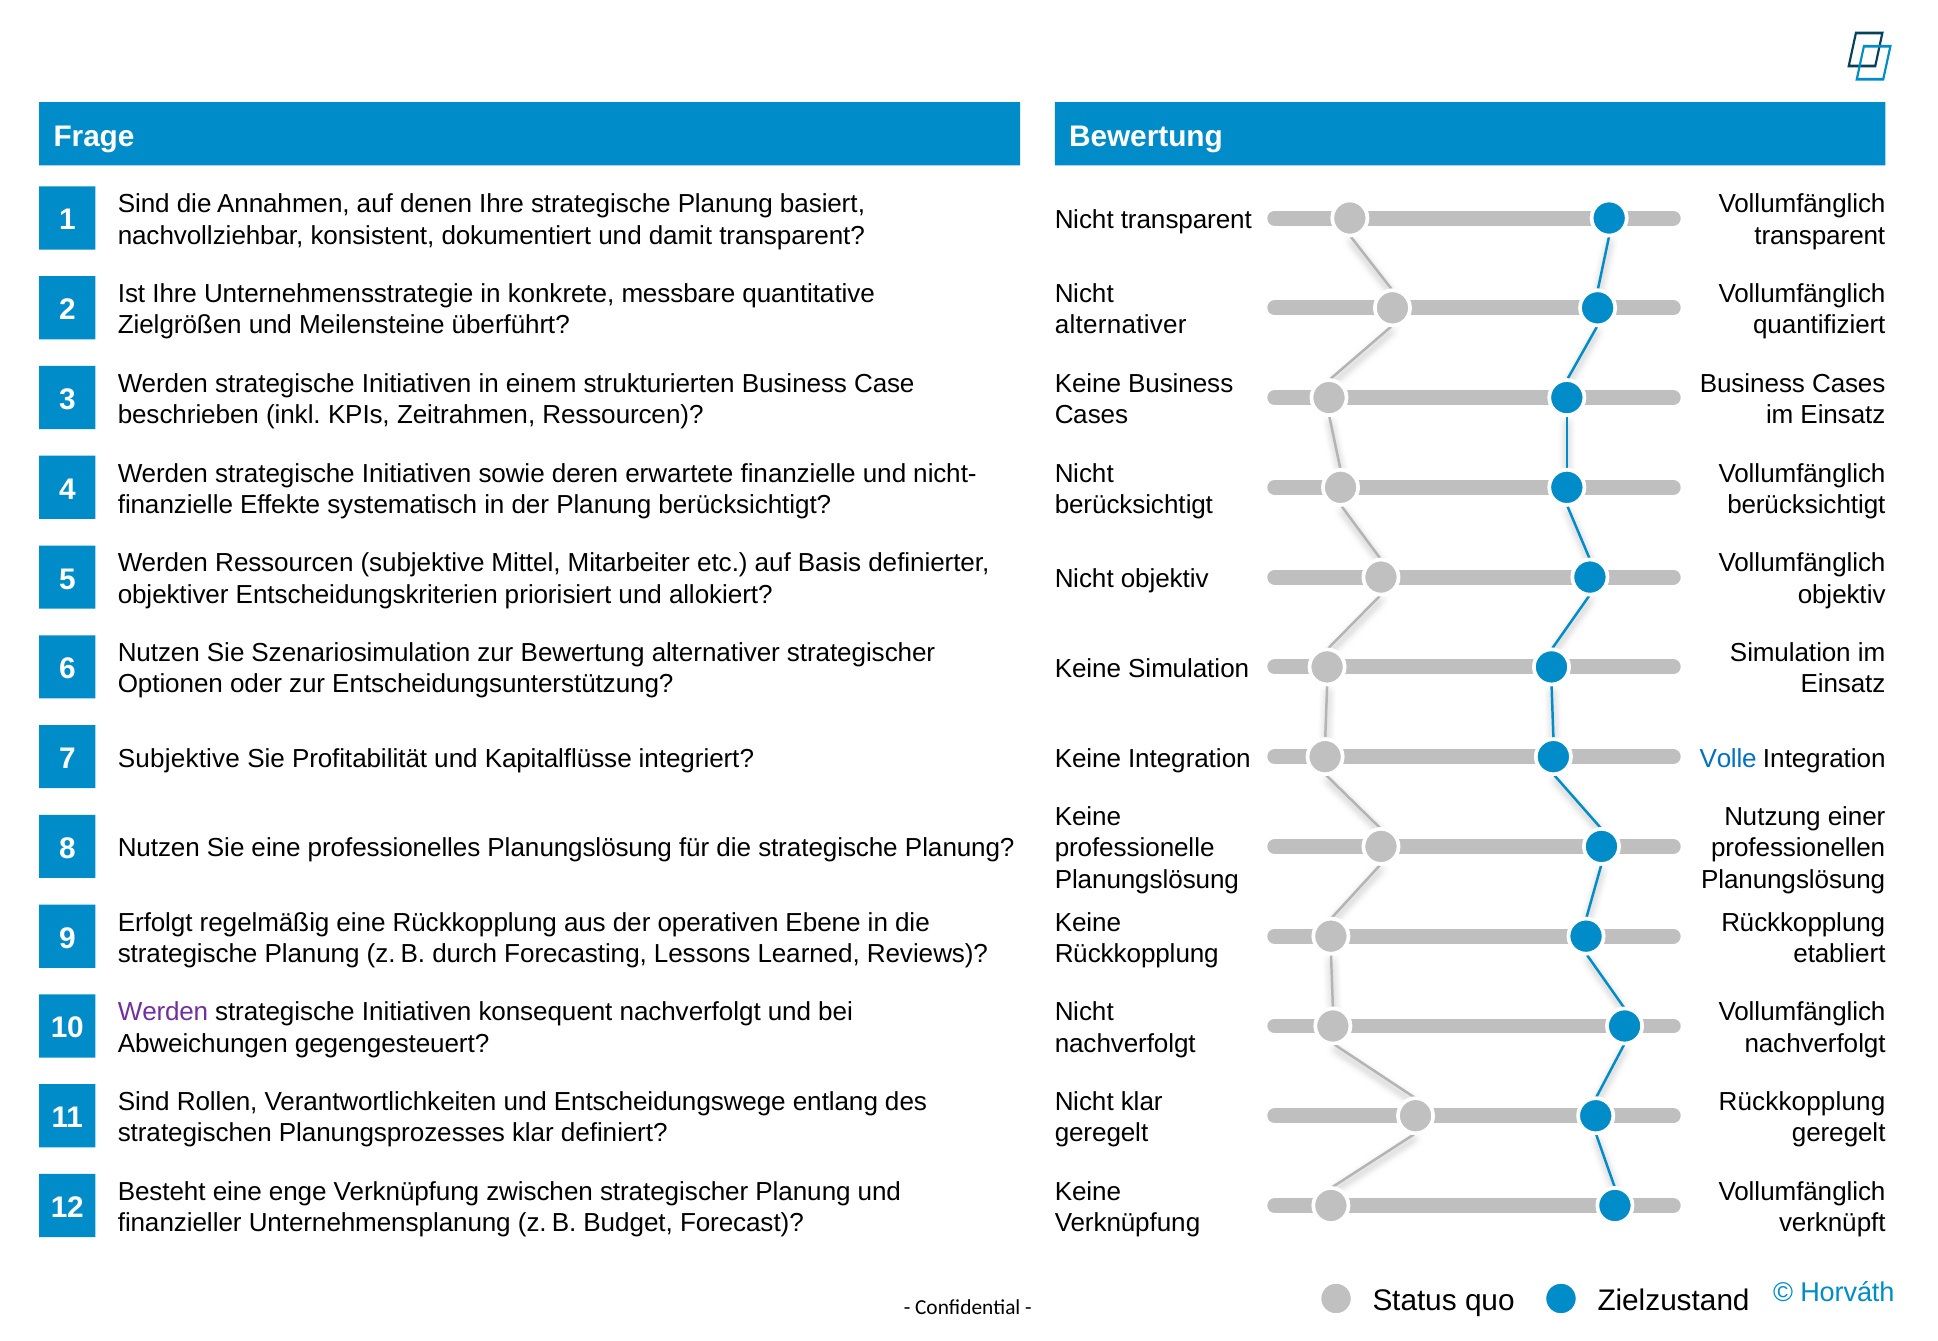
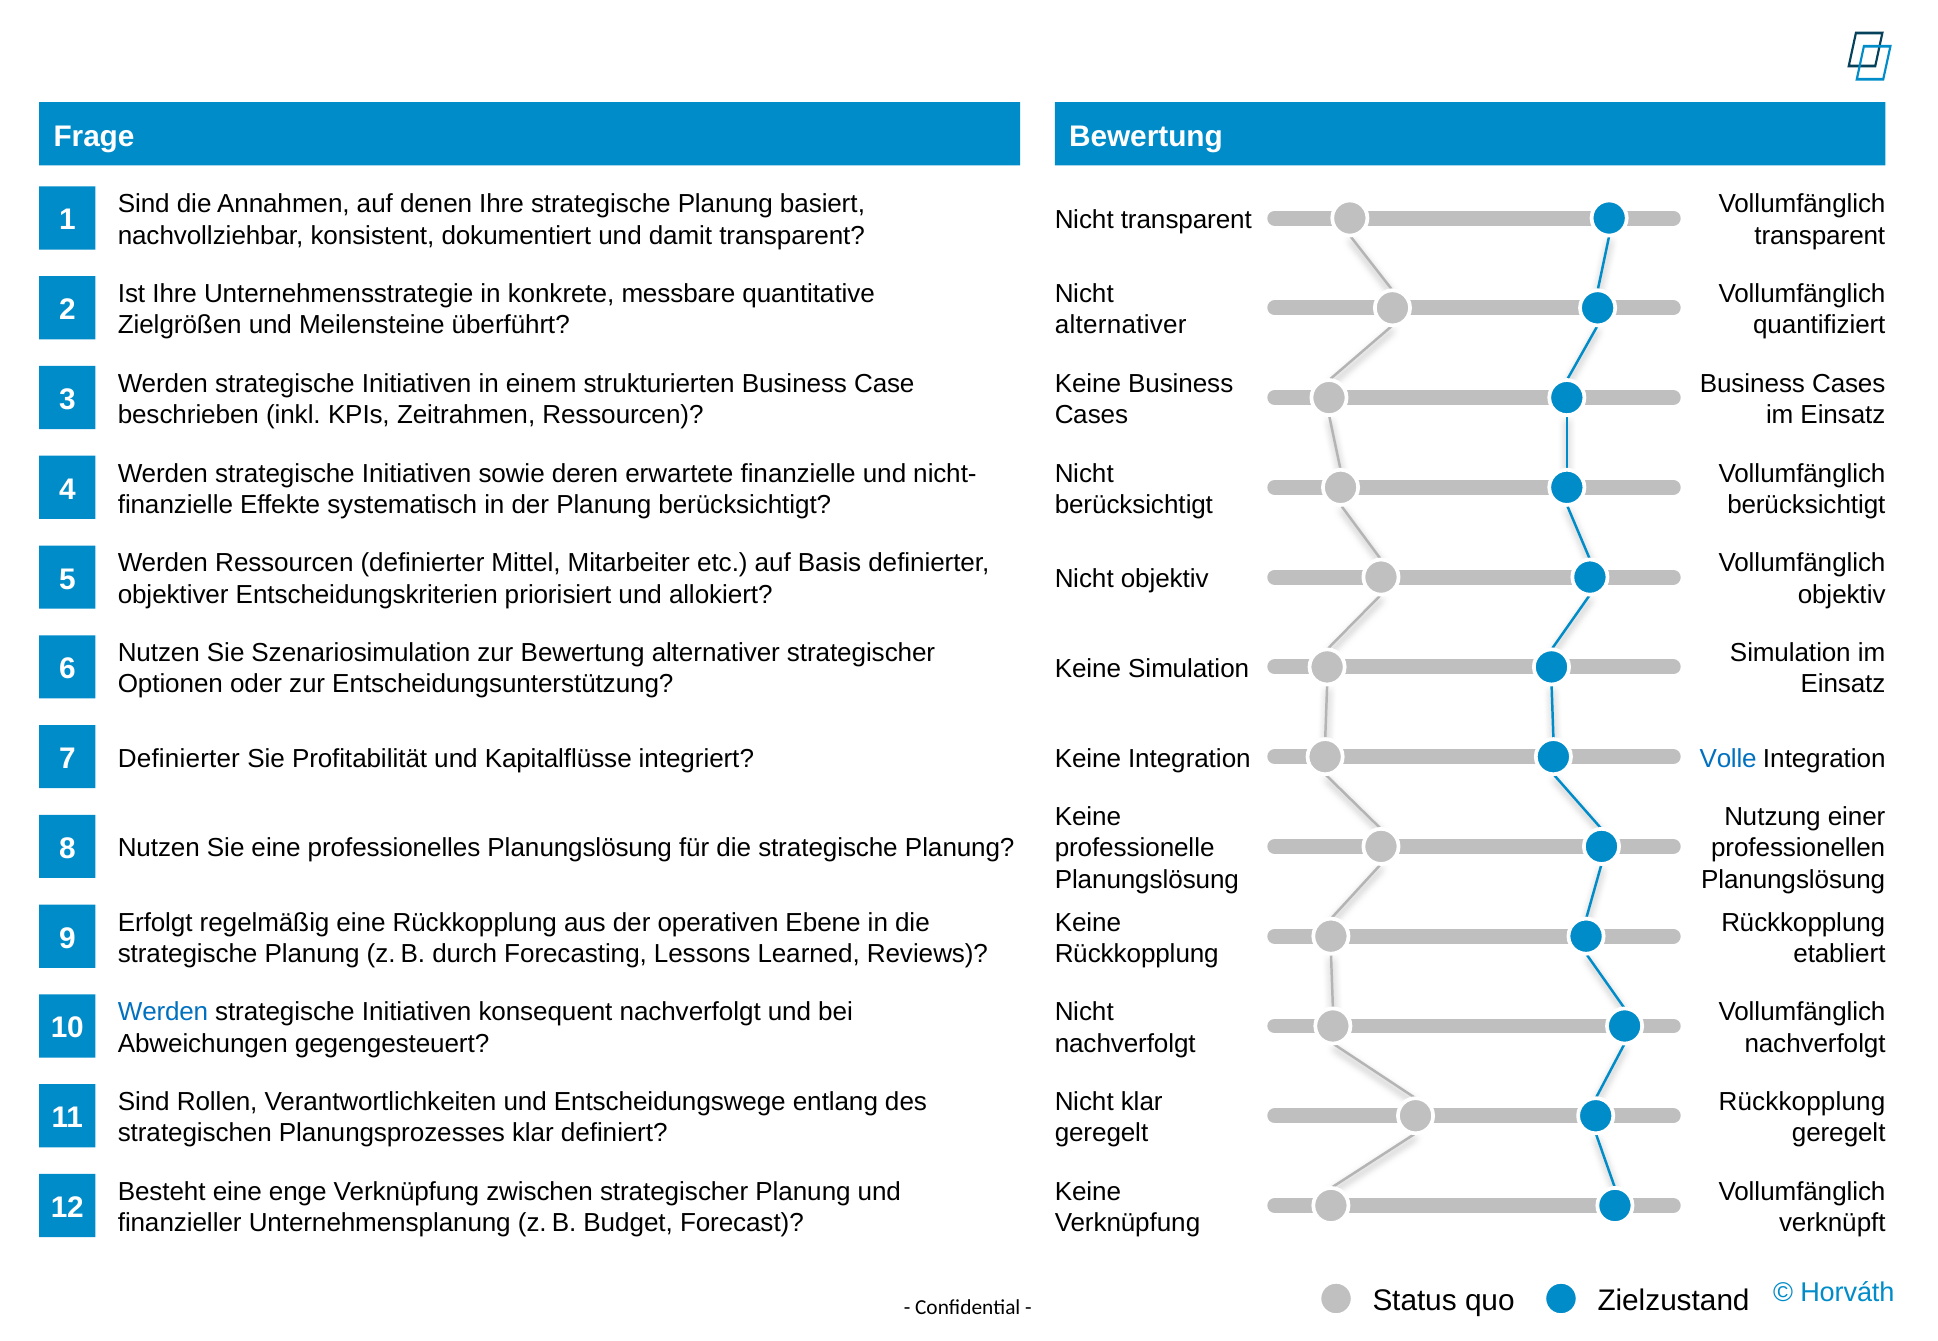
Ressourcen subjektive: subjektive -> definierter
Subjektive at (179, 759): Subjektive -> Definierter
Werden at (163, 1013) colour: purple -> blue
